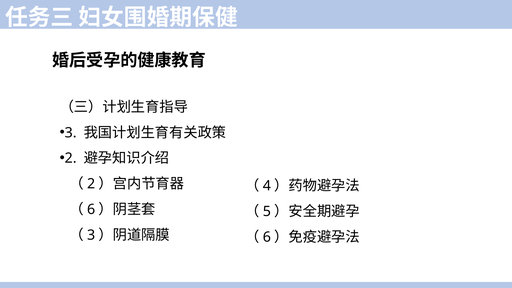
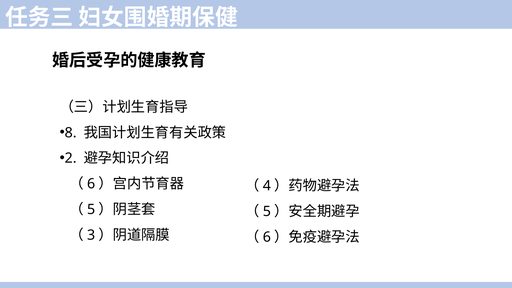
3 at (71, 133): 3 -> 8
2 at (91, 184): 2 -> 6
6 at (91, 210): 6 -> 5
